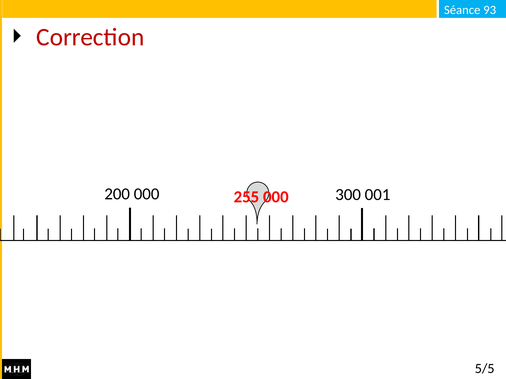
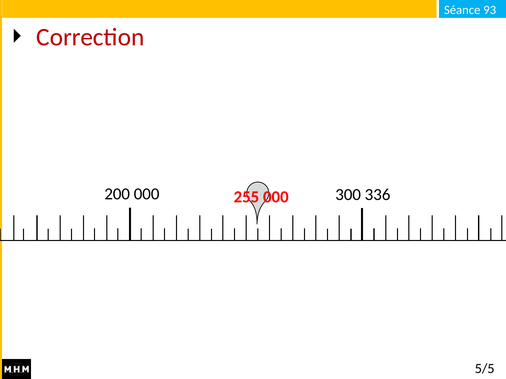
001: 001 -> 336
